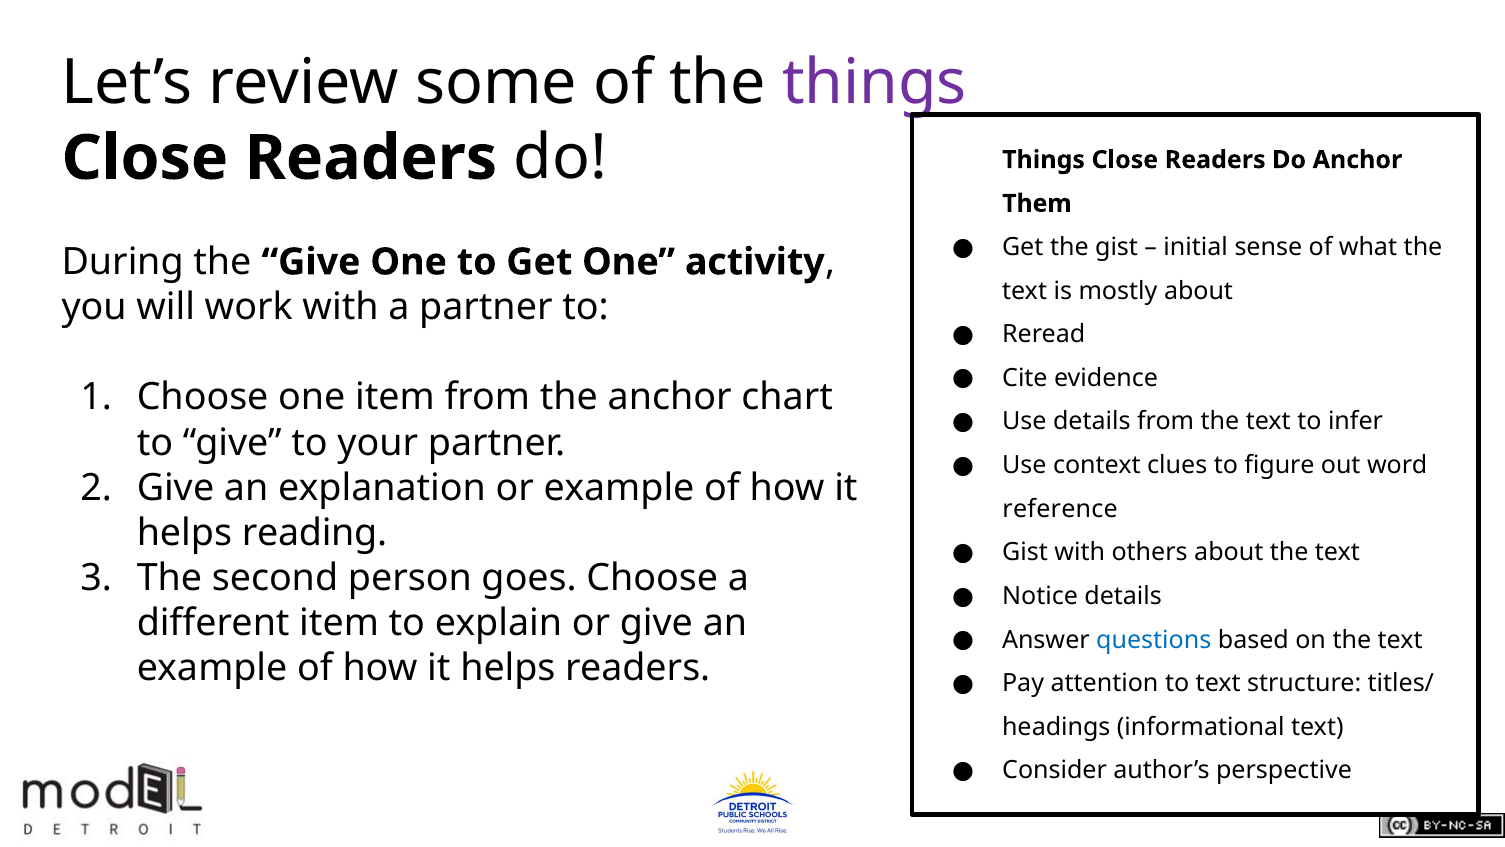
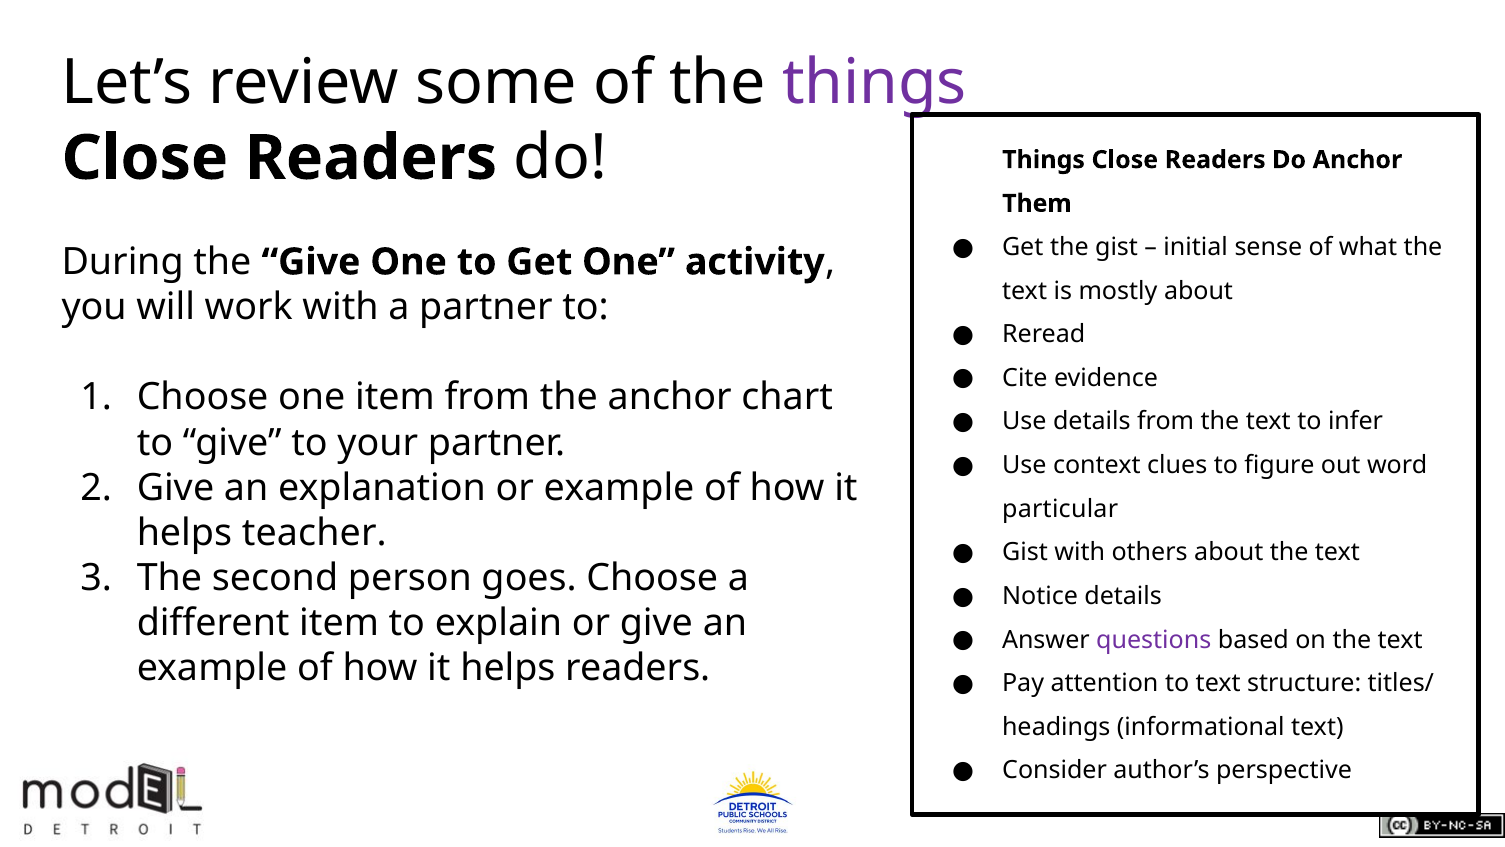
reference: reference -> particular
reading: reading -> teacher
questions colour: blue -> purple
